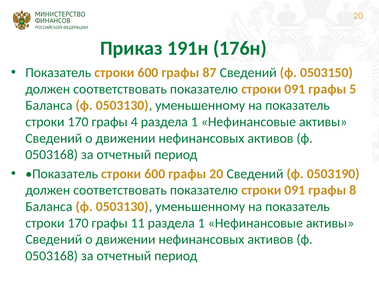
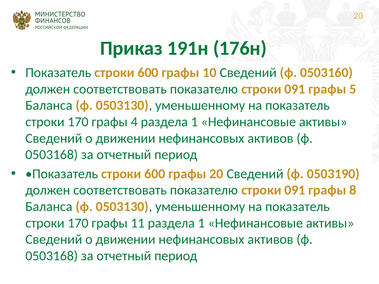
87: 87 -> 10
0503150: 0503150 -> 0503160
